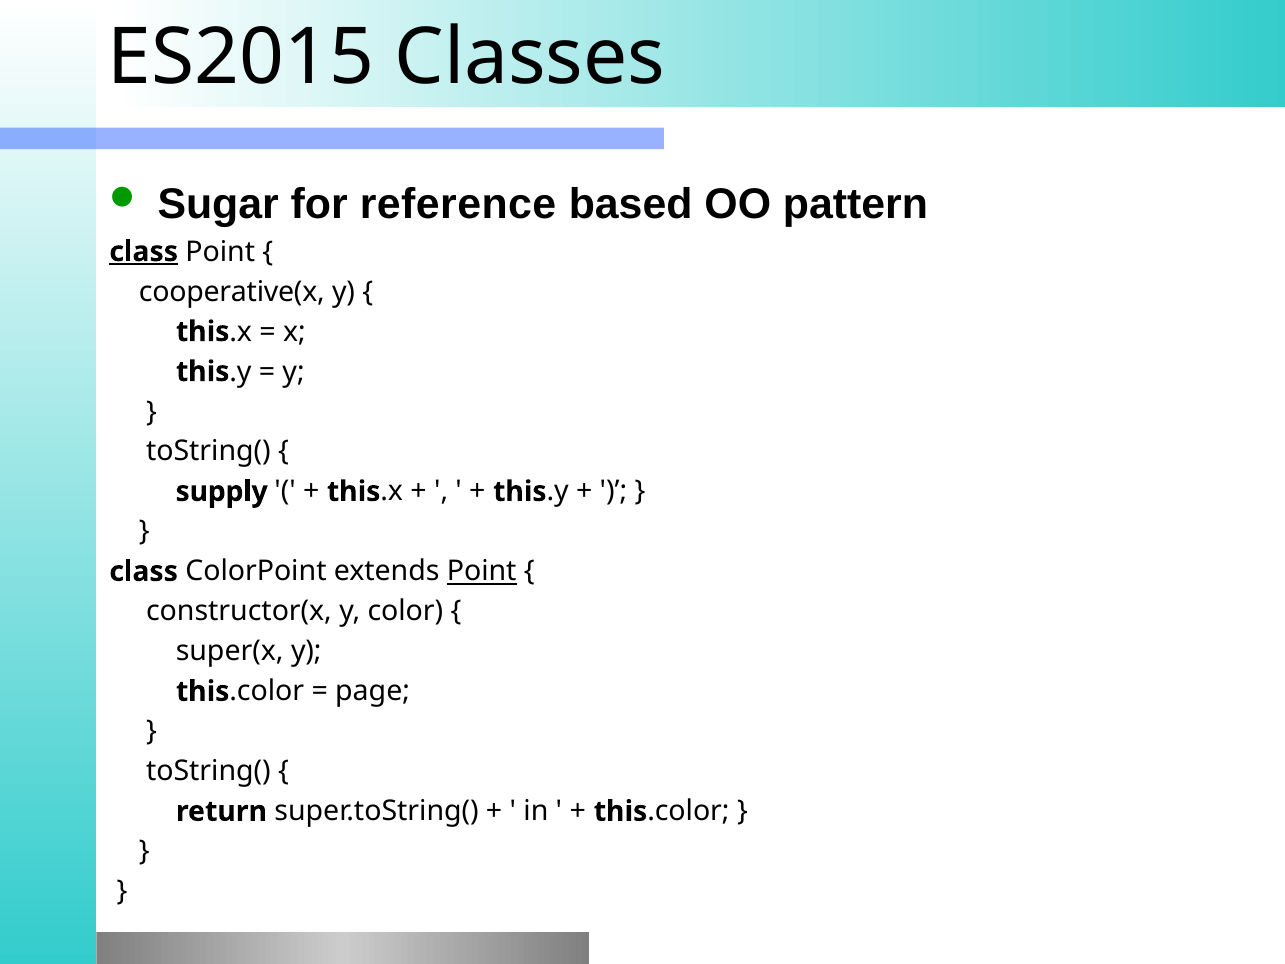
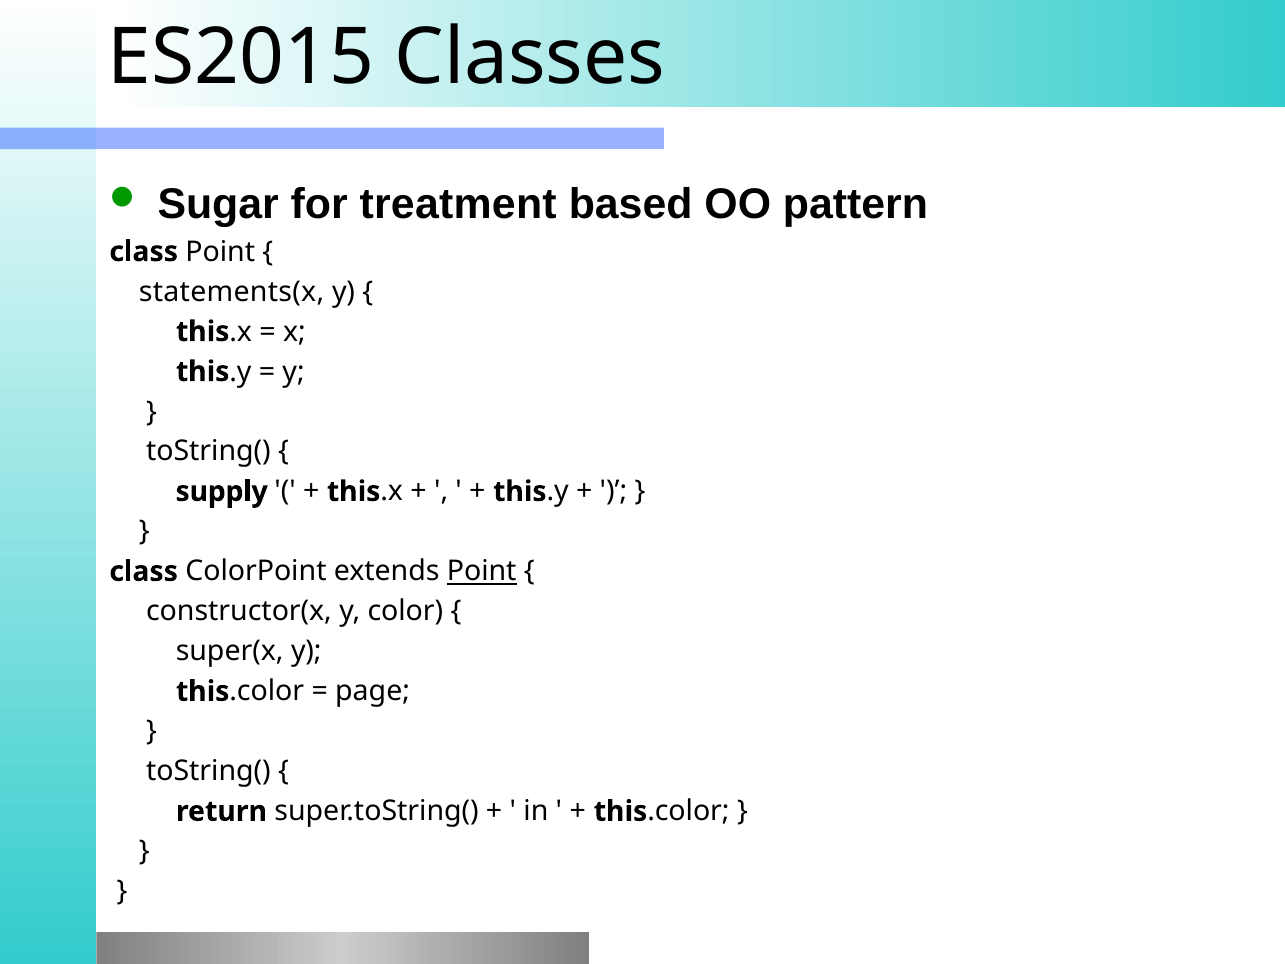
reference: reference -> treatment
class at (144, 252) underline: present -> none
cooperative(x: cooperative(x -> statements(x
